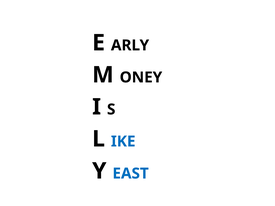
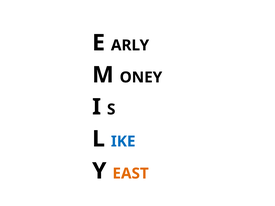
EAST colour: blue -> orange
